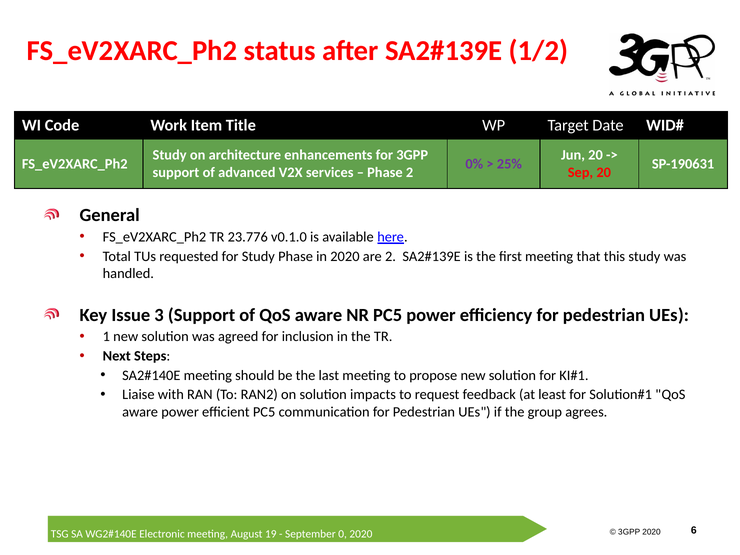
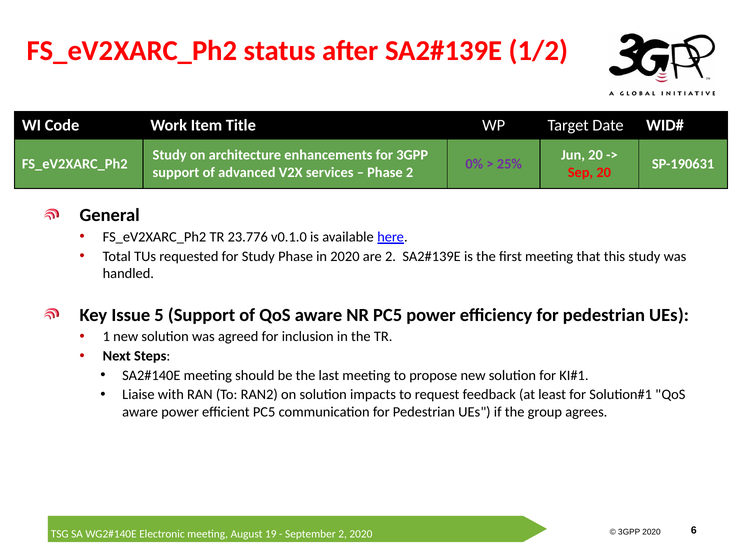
3: 3 -> 5
0 at (343, 534): 0 -> 2
